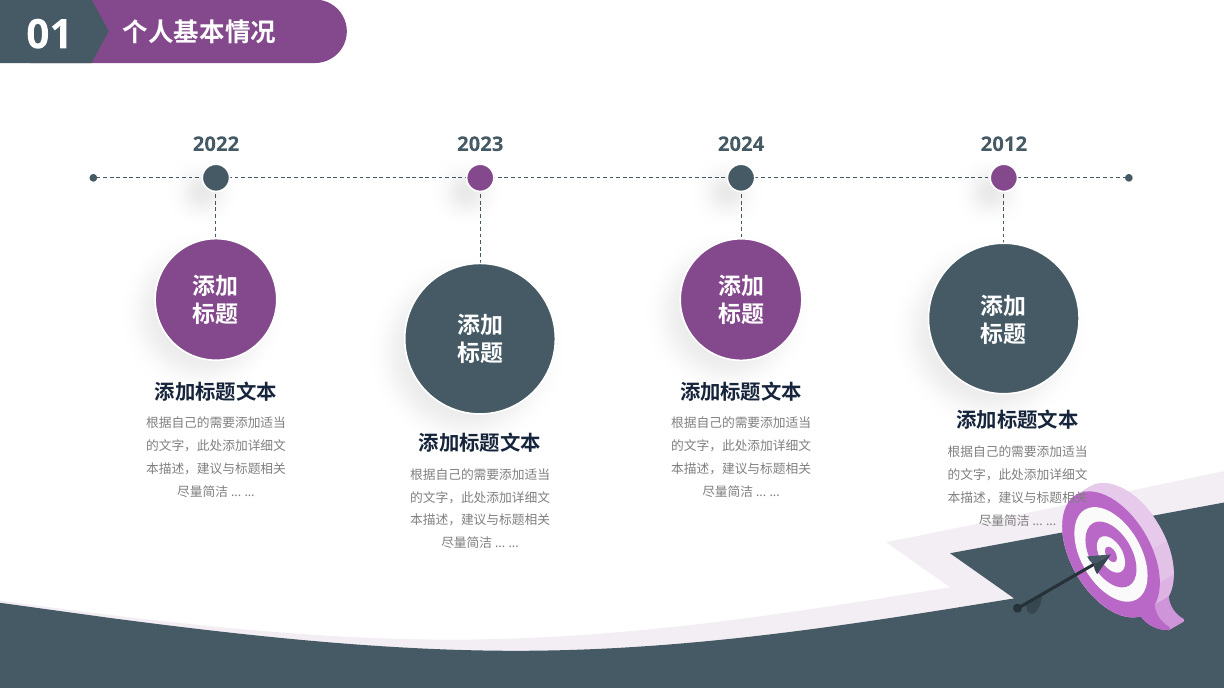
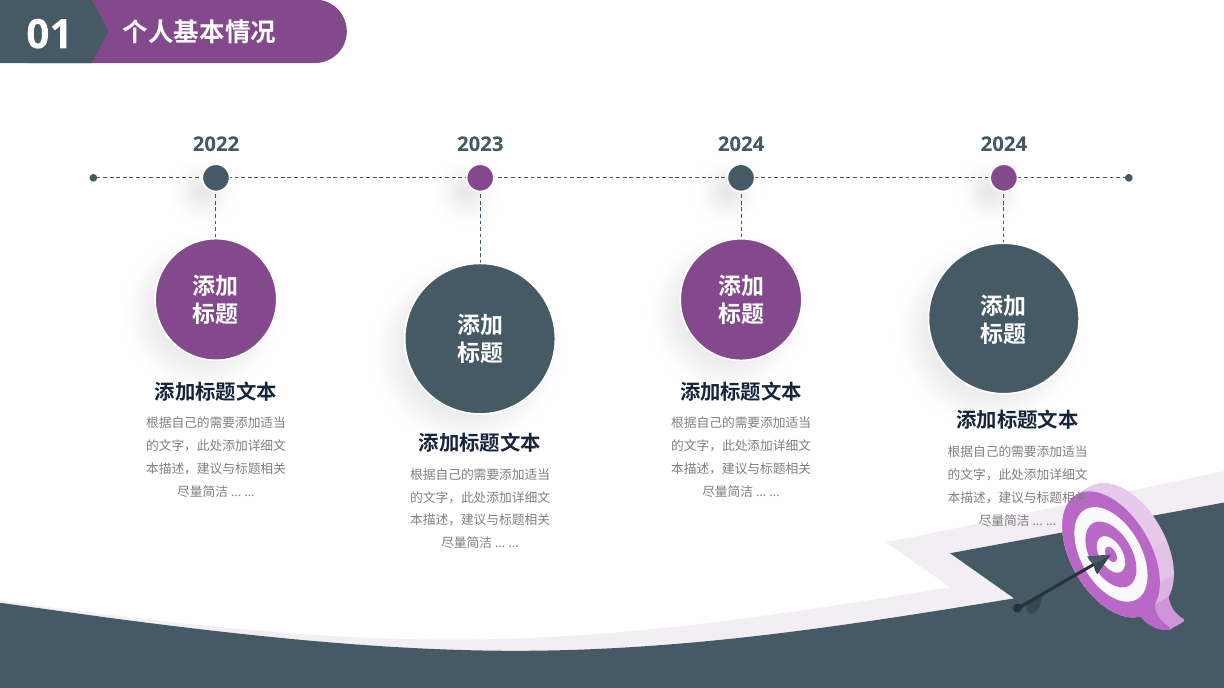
2023 2012: 2012 -> 2024
